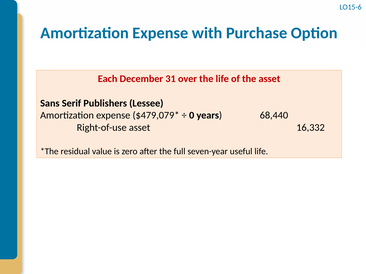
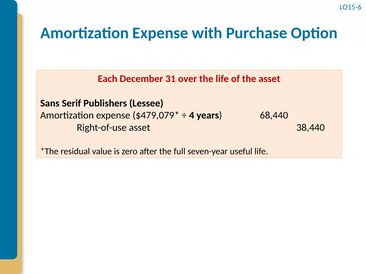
0: 0 -> 4
16,332: 16,332 -> 38,440
